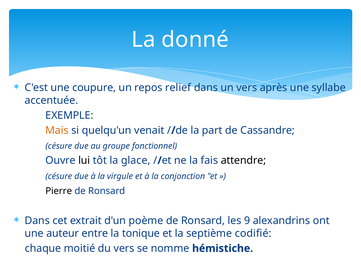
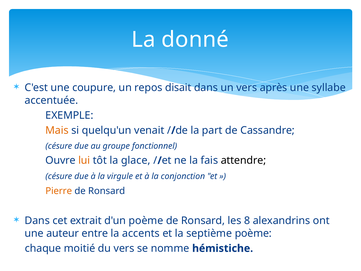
relief: relief -> disait
lui colour: black -> orange
Pierre colour: black -> orange
9: 9 -> 8
tonique: tonique -> accents
septième codifié: codifié -> poème
